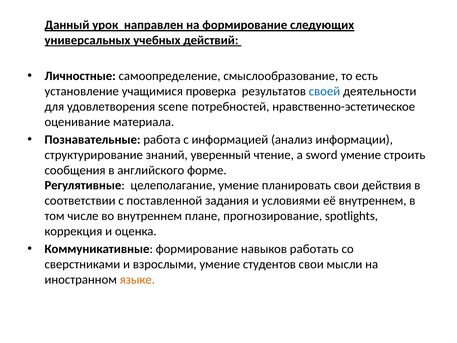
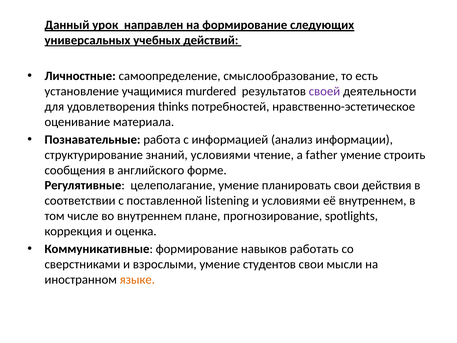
проверка: проверка -> murdered
своей colour: blue -> purple
scene: scene -> thinks
знаний уверенный: уверенный -> условиями
sword: sword -> father
задания: задания -> listening
